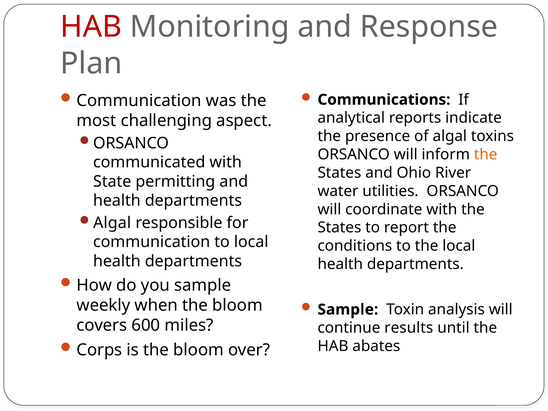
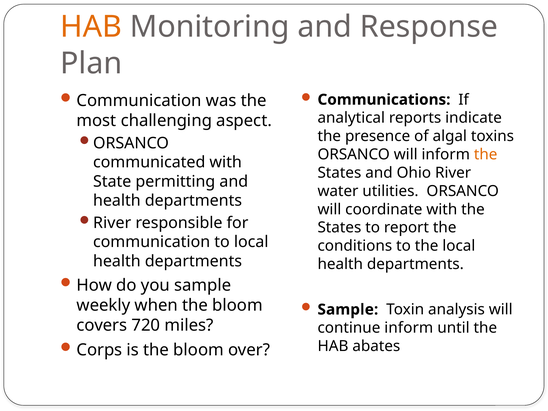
HAB at (91, 27) colour: red -> orange
Algal at (112, 223): Algal -> River
600: 600 -> 720
continue results: results -> inform
